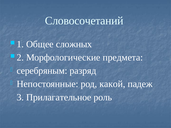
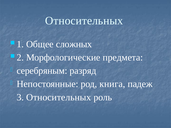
Словосочетаний at (84, 21): Словосочетаний -> Относительных
какой: какой -> книга
3 Прилагательное: Прилагательное -> Относительных
